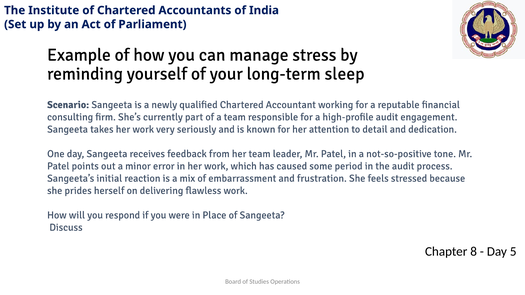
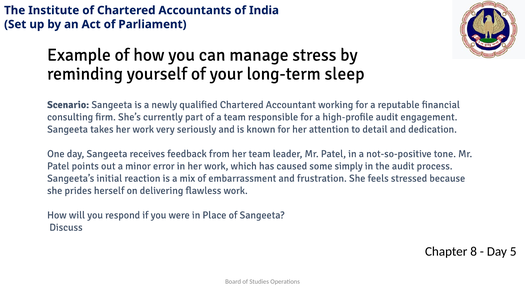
period: period -> simply
